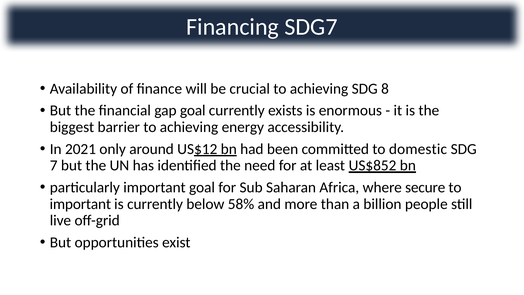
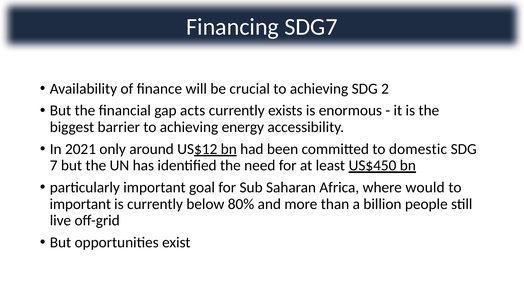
8: 8 -> 2
gap goal: goal -> acts
US$852: US$852 -> US$450
secure: secure -> would
58%: 58% -> 80%
